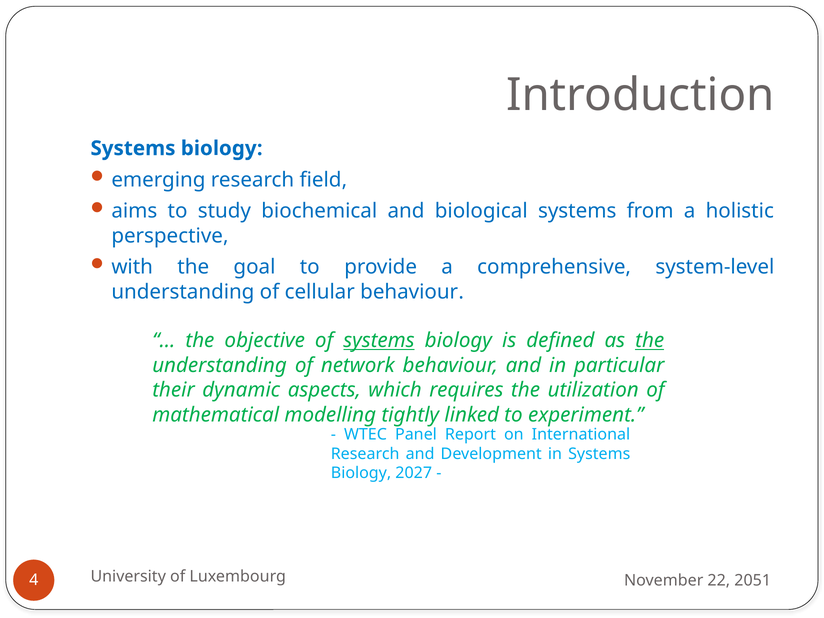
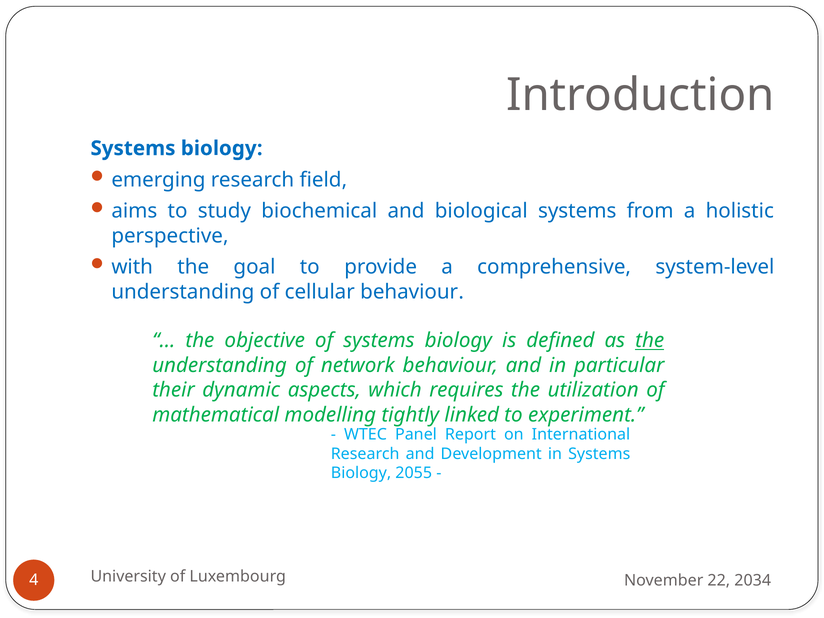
systems at (379, 341) underline: present -> none
2027: 2027 -> 2055
2051: 2051 -> 2034
